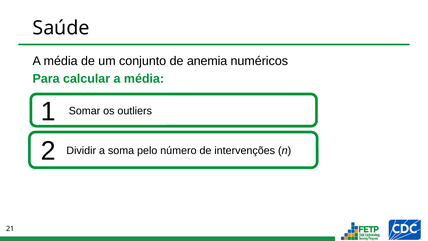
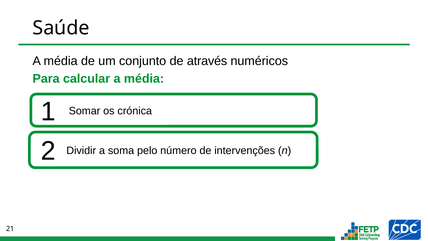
anemia: anemia -> através
outliers: outliers -> crónica
